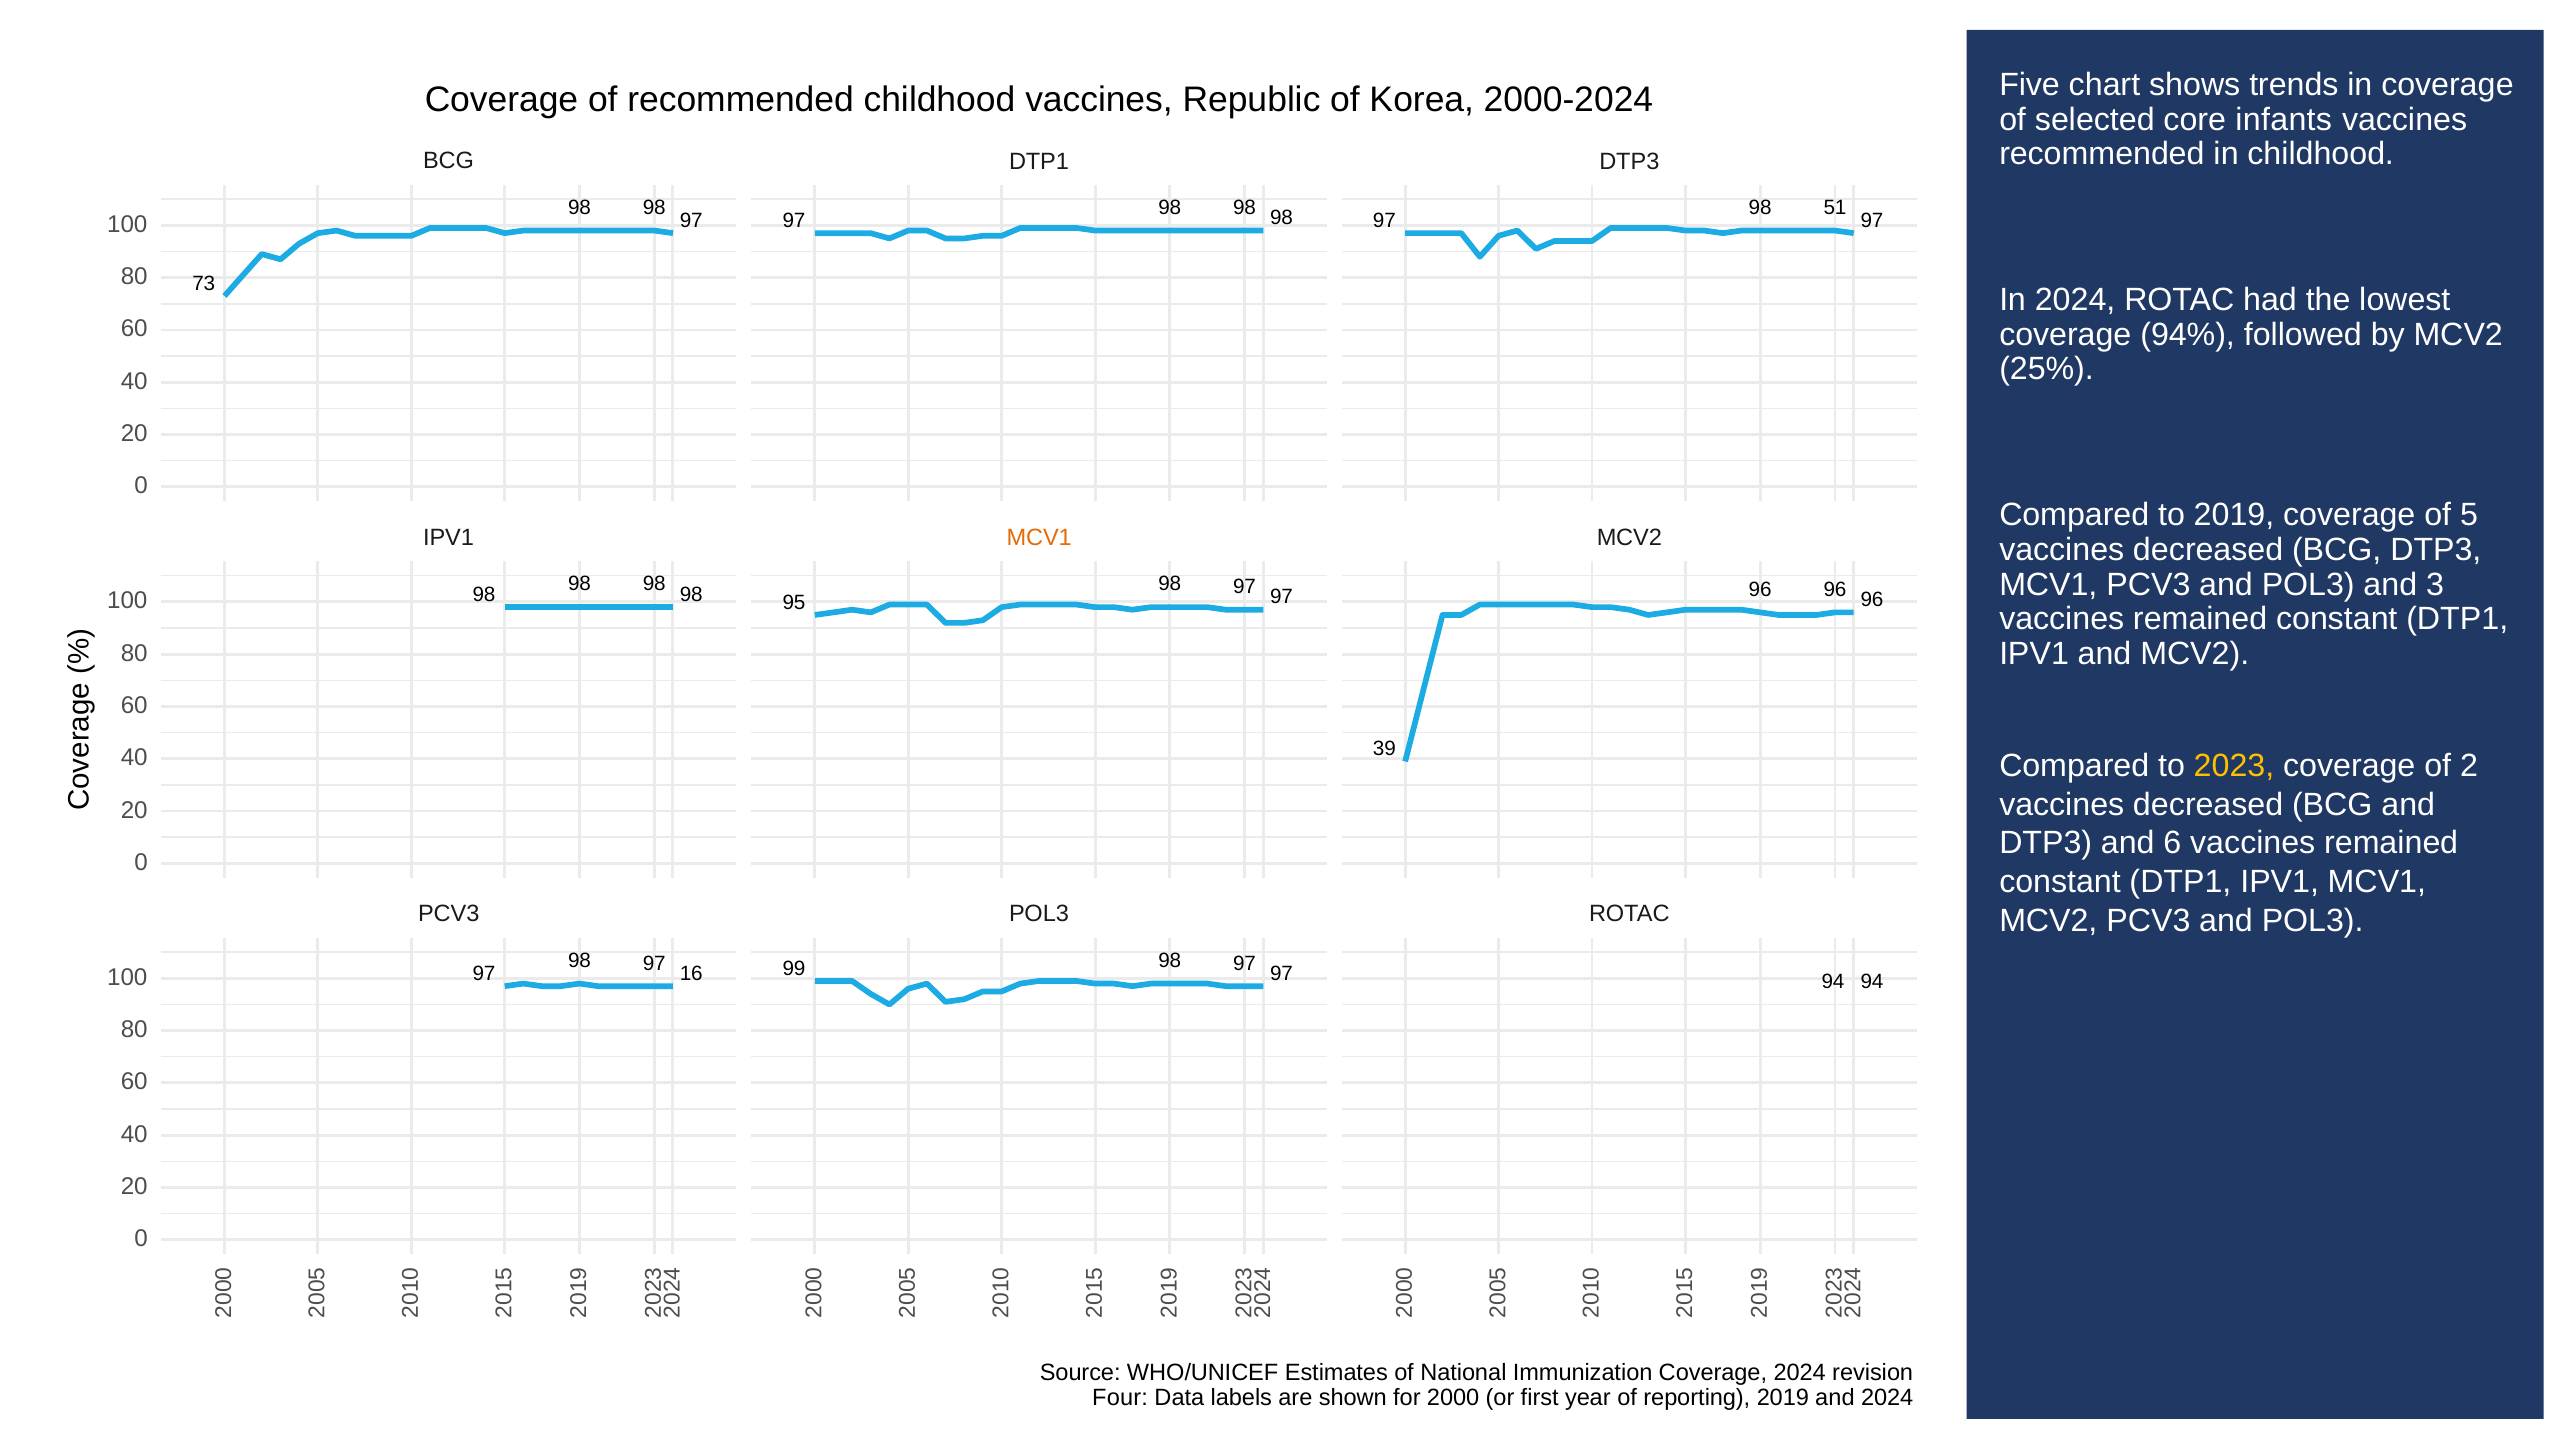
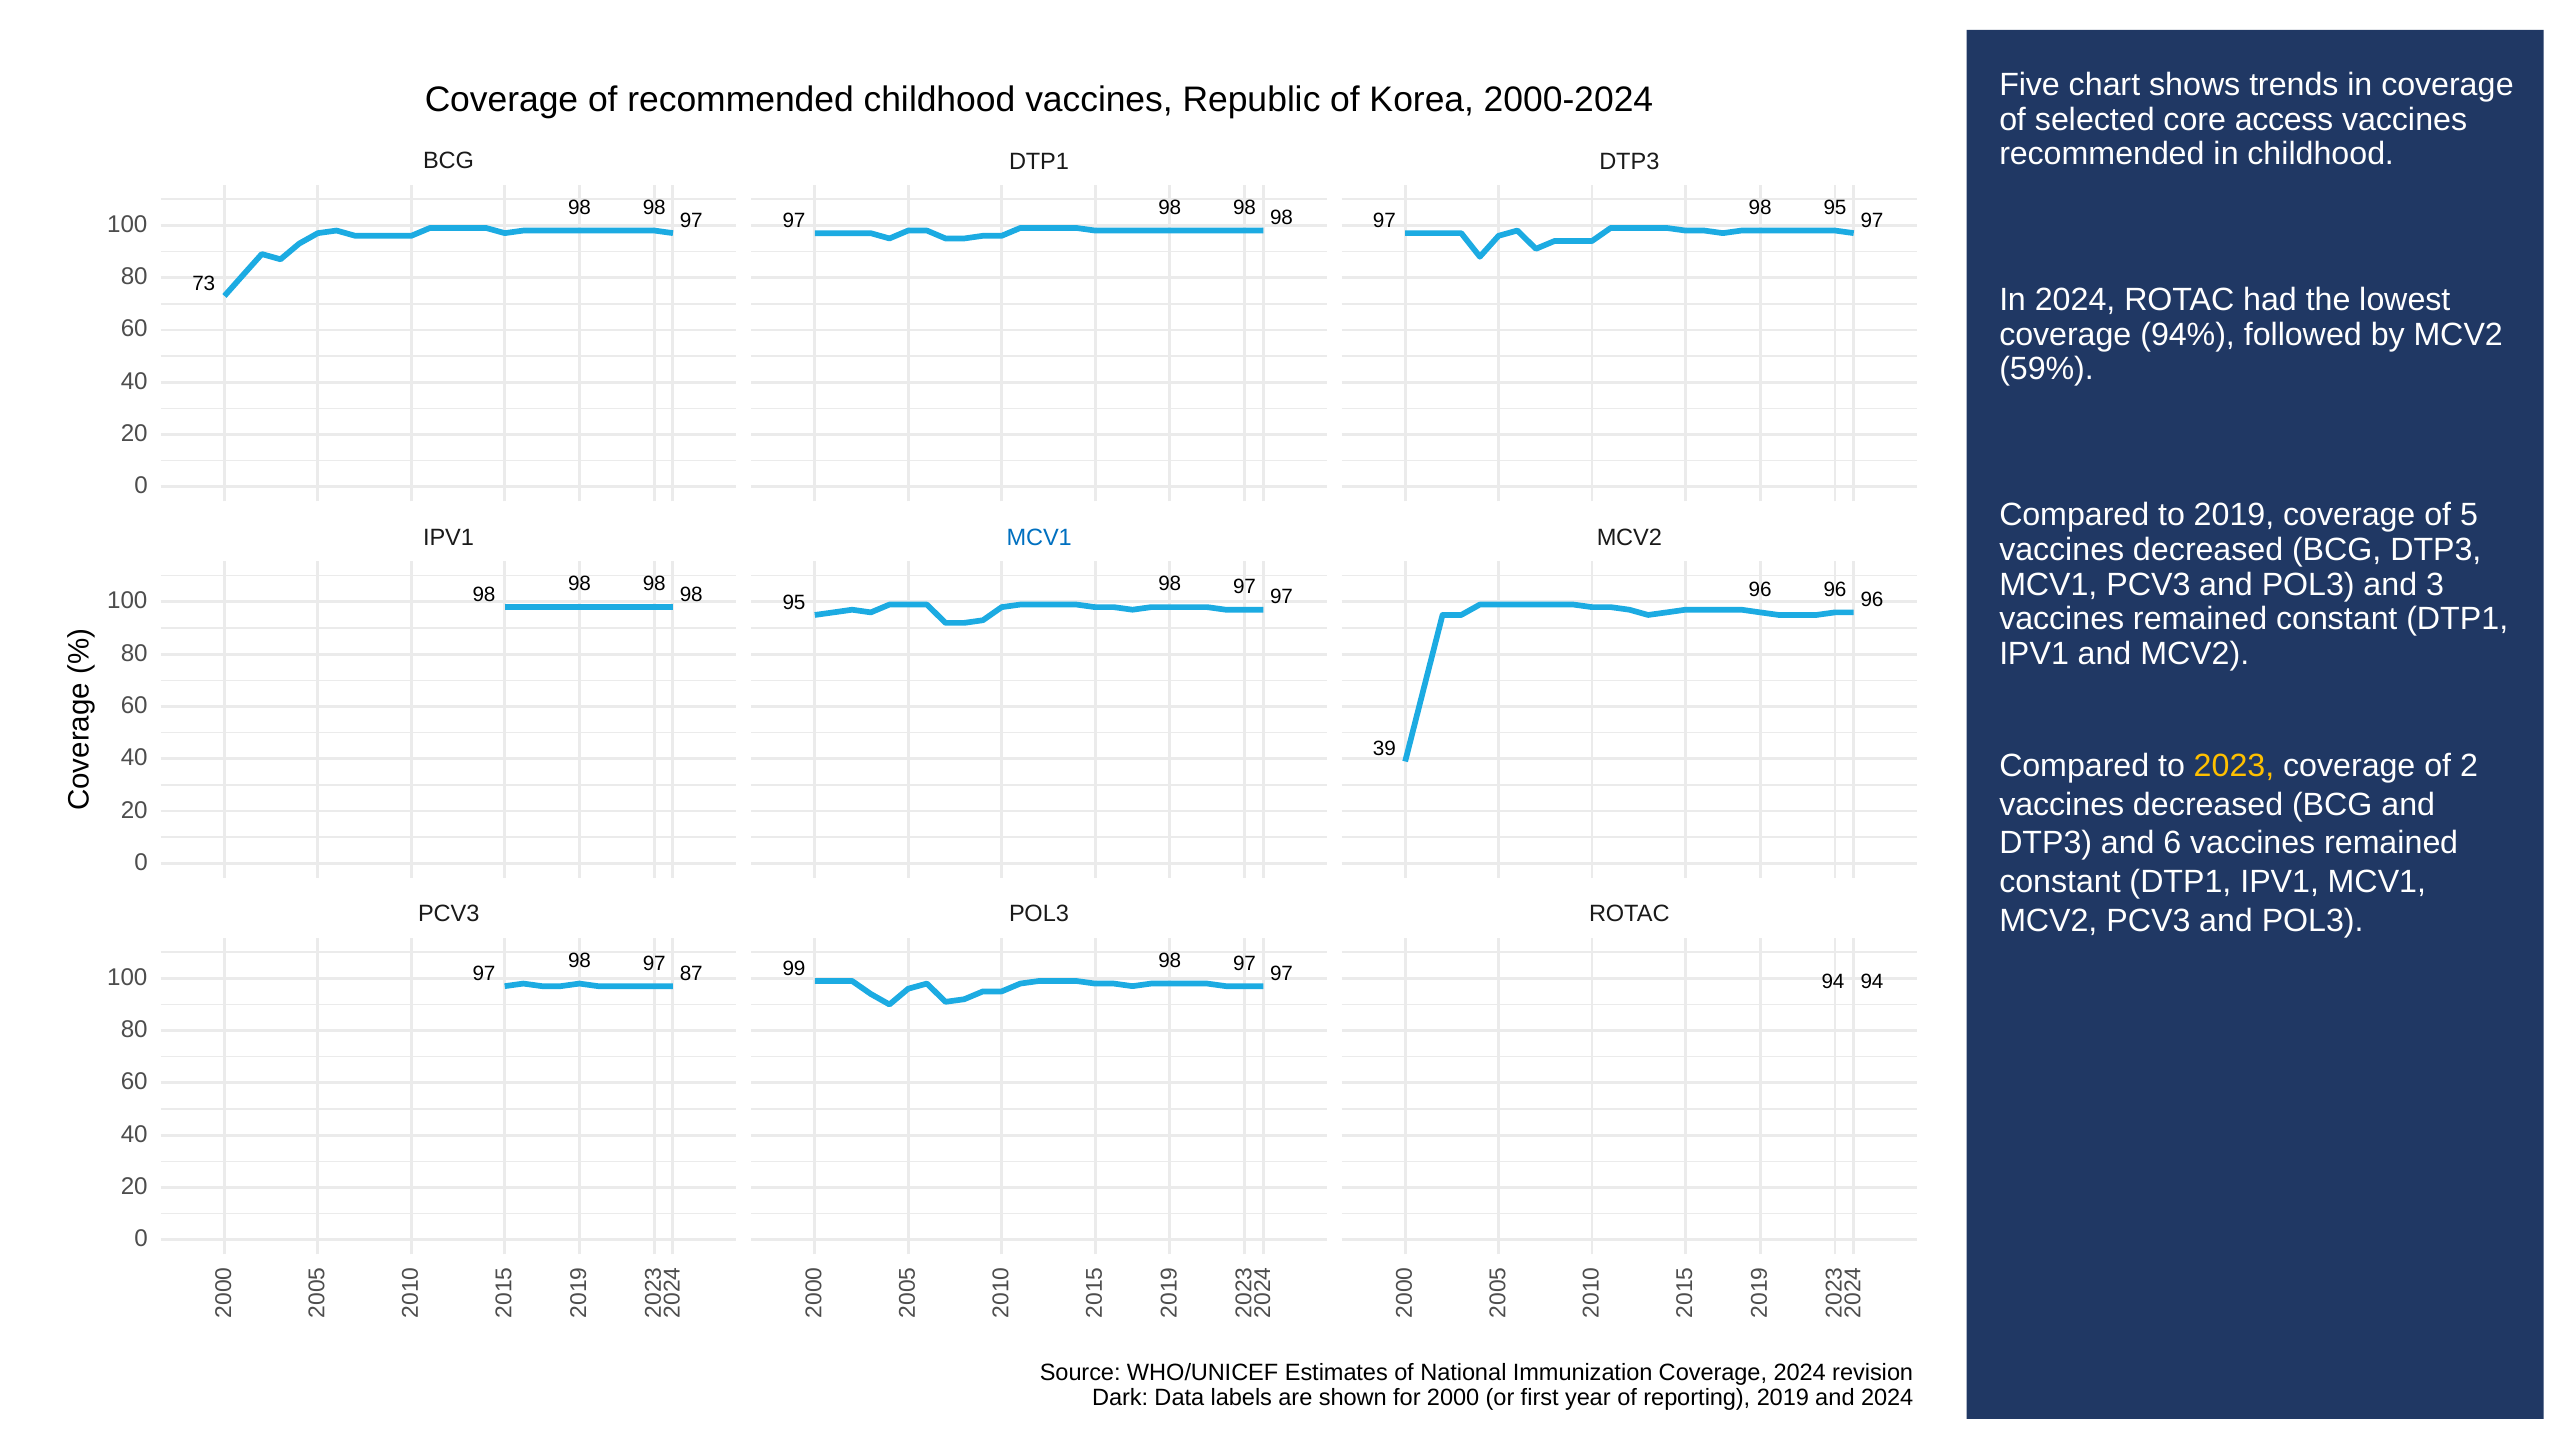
infants: infants -> access
51 at (1835, 208): 51 -> 95
25%: 25% -> 59%
MCV1 at (1039, 538) colour: orange -> blue
16: 16 -> 87
Four: Four -> Dark
